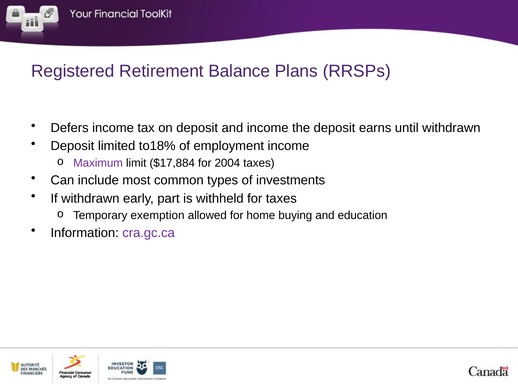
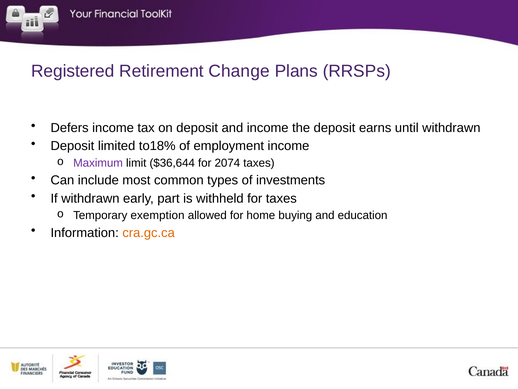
Balance: Balance -> Change
$17,884: $17,884 -> $36,644
2004: 2004 -> 2074
cra.gc.ca colour: purple -> orange
